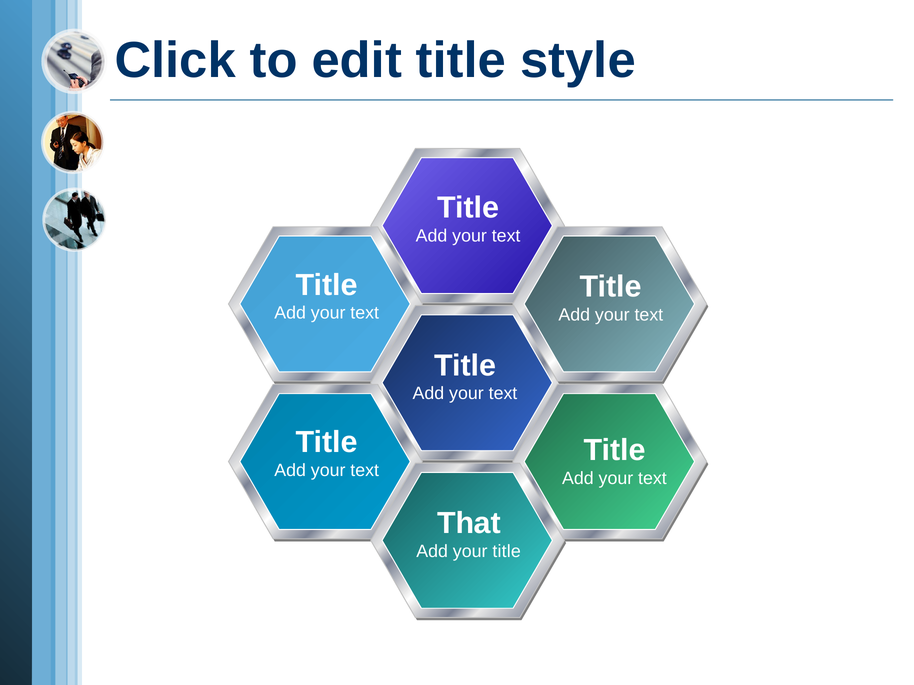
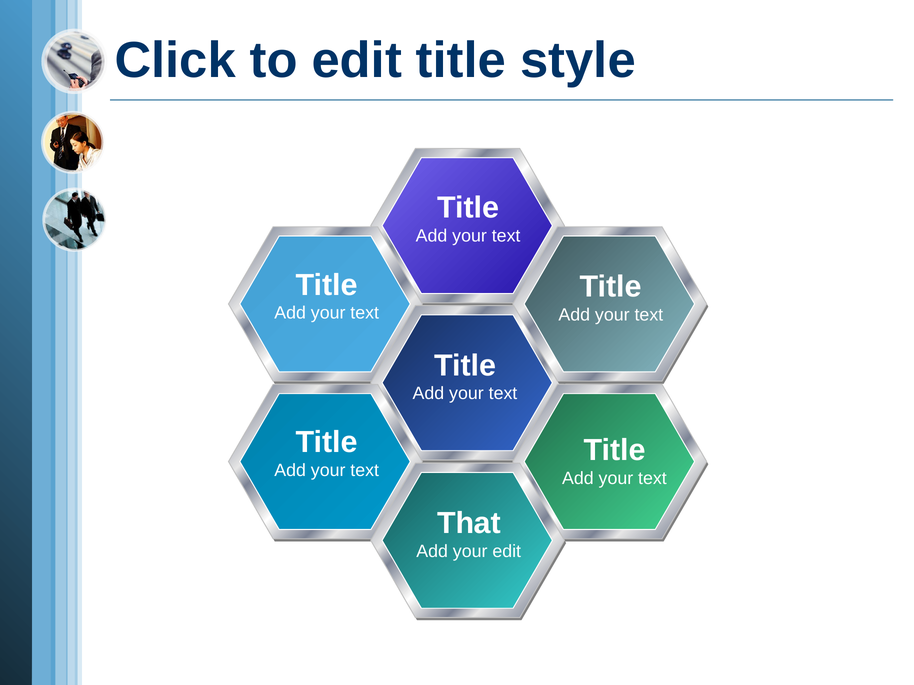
your title: title -> edit
